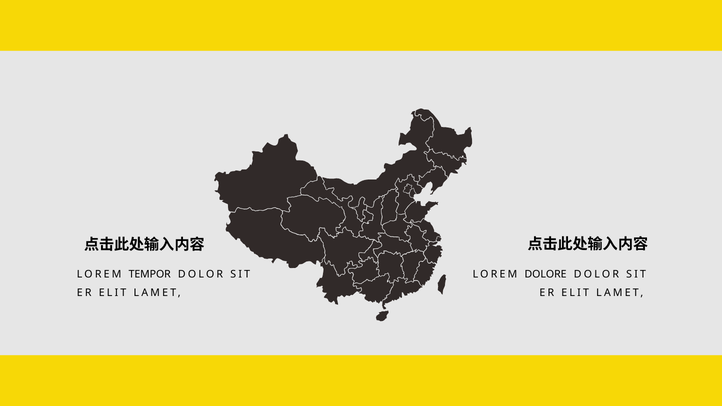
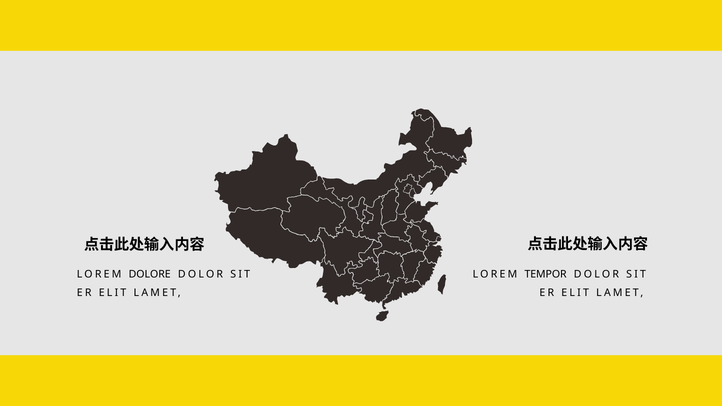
TEMPOR: TEMPOR -> DOLORE
DOLORE: DOLORE -> TEMPOR
